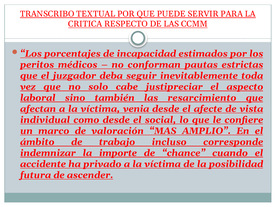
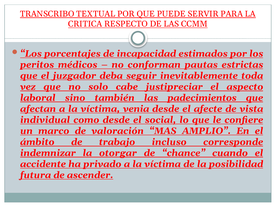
resarcimiento: resarcimiento -> padecimientos
importe: importe -> otorgar
